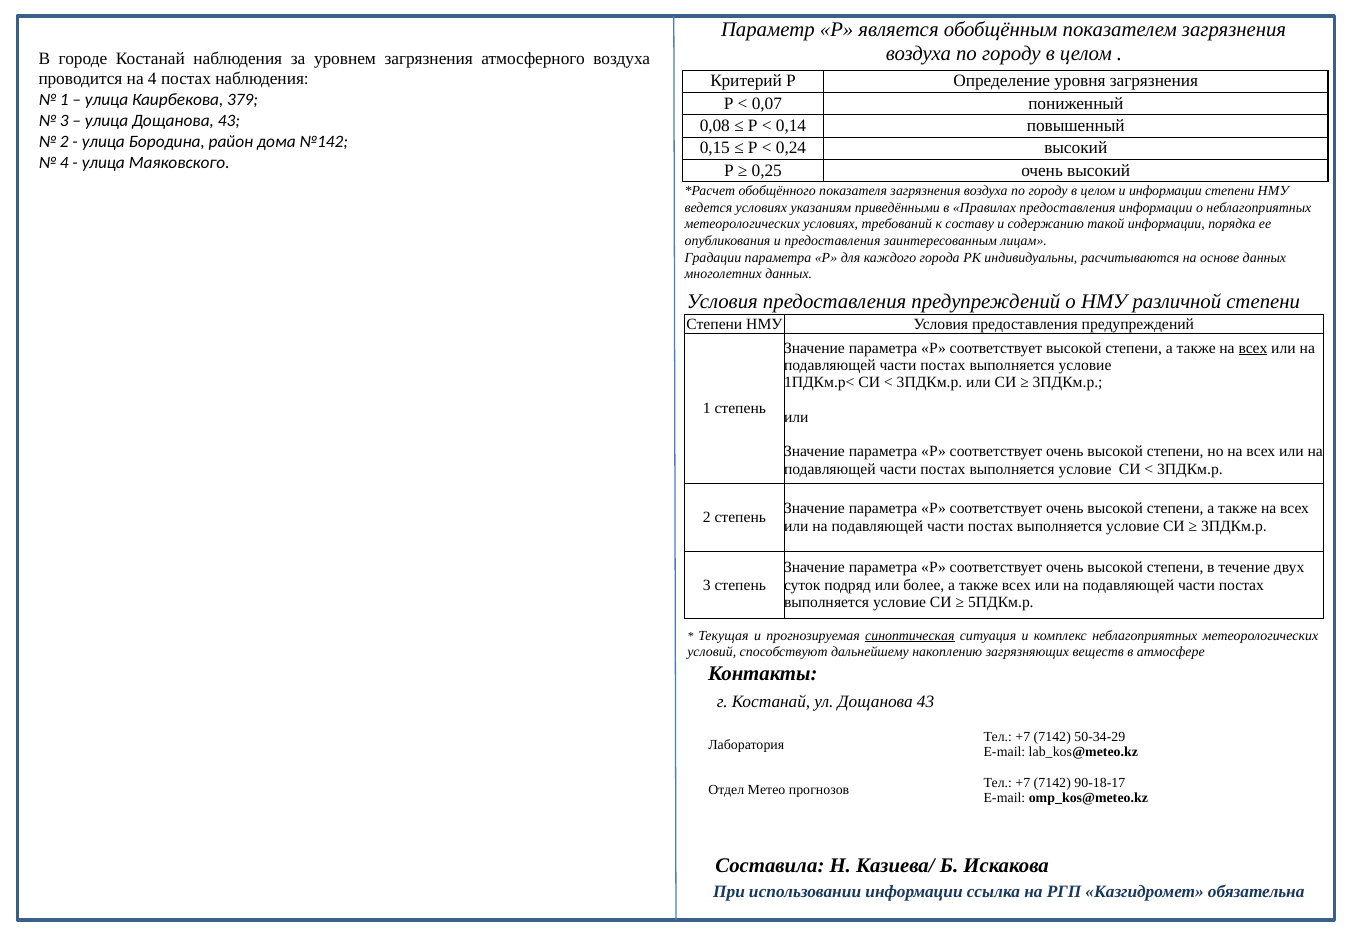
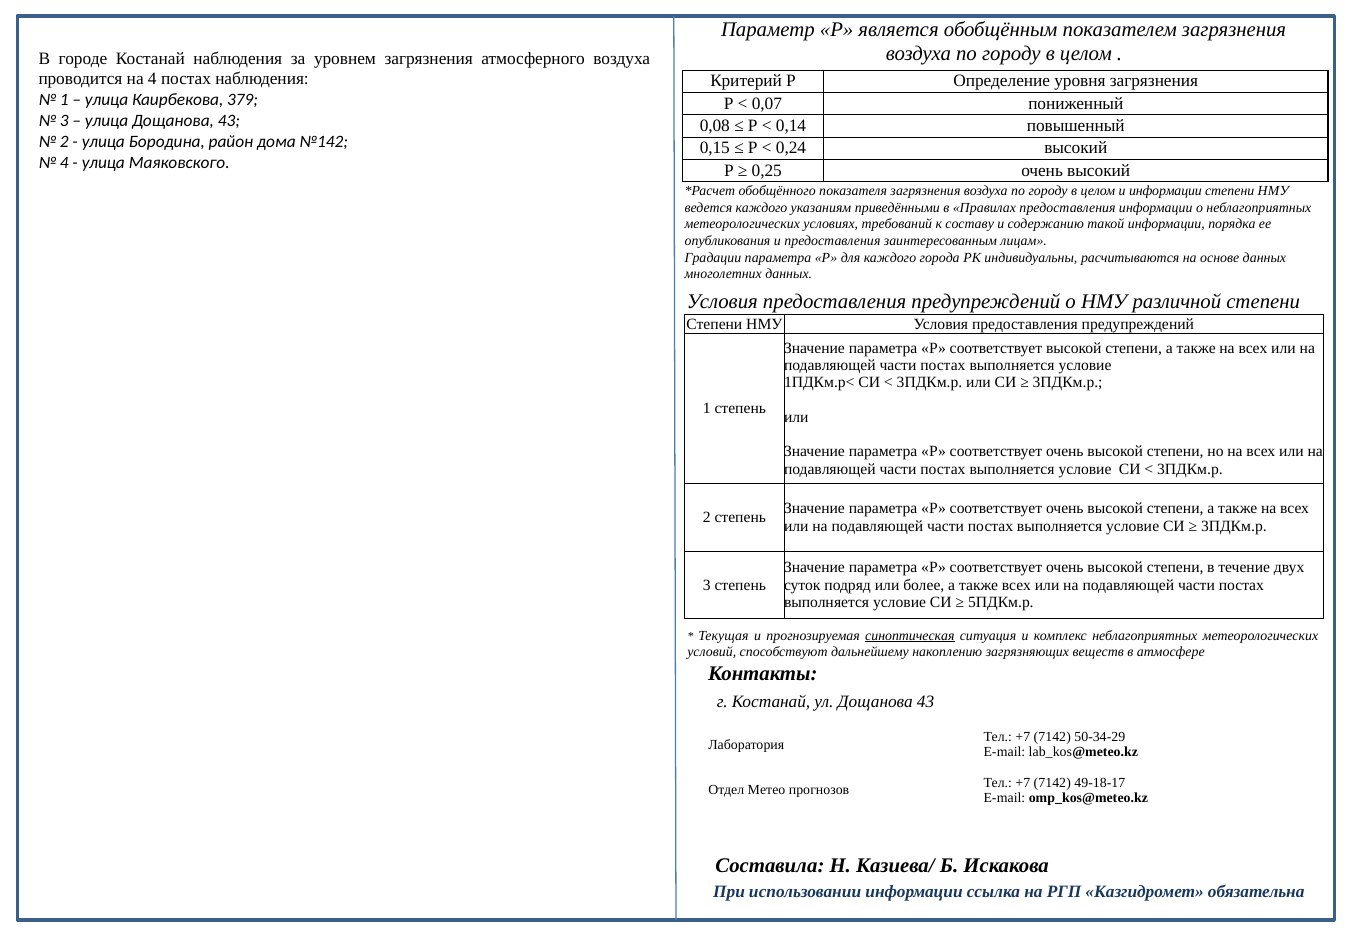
ведется условиях: условиях -> каждого
всех at (1253, 348) underline: present -> none
90-18-17: 90-18-17 -> 49-18-17
